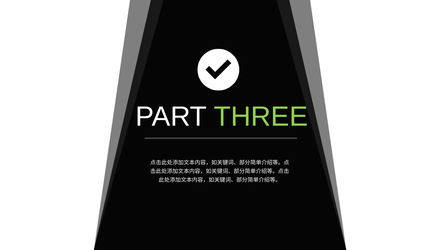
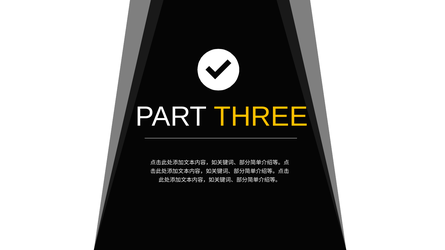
THREE colour: light green -> yellow
